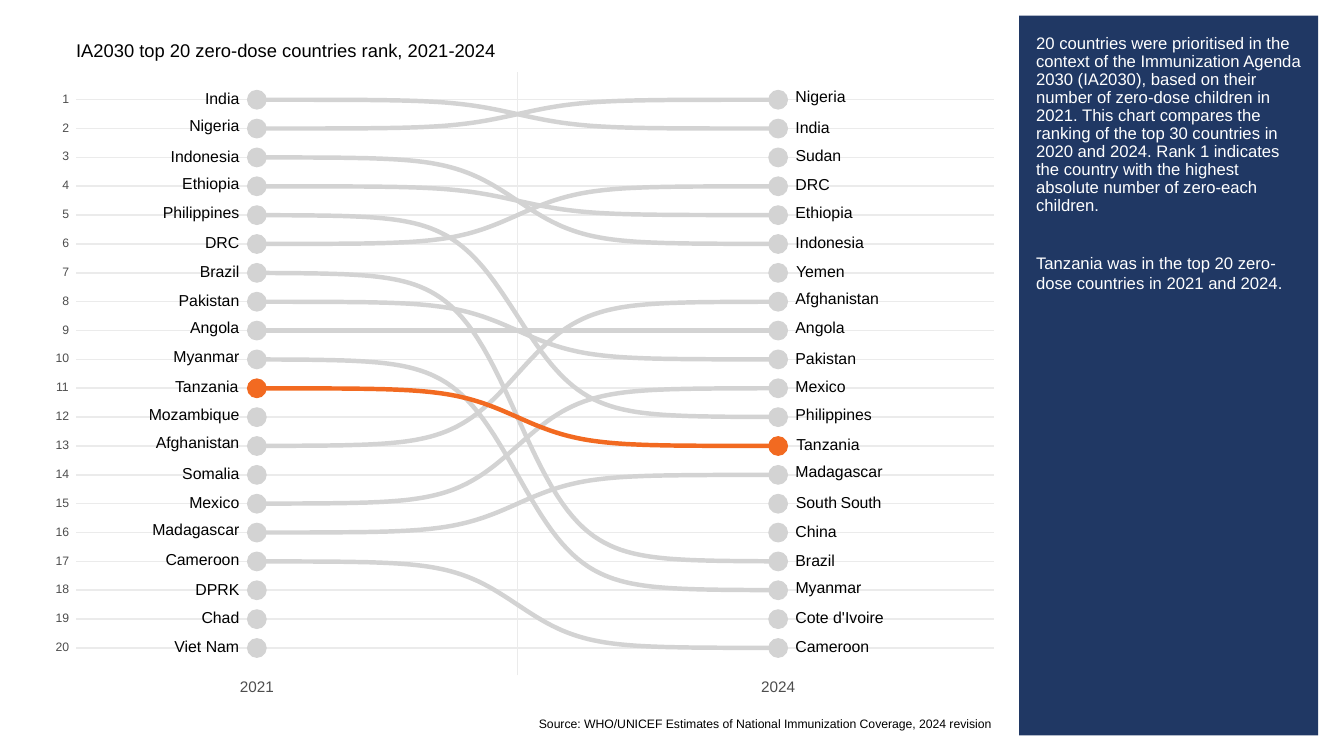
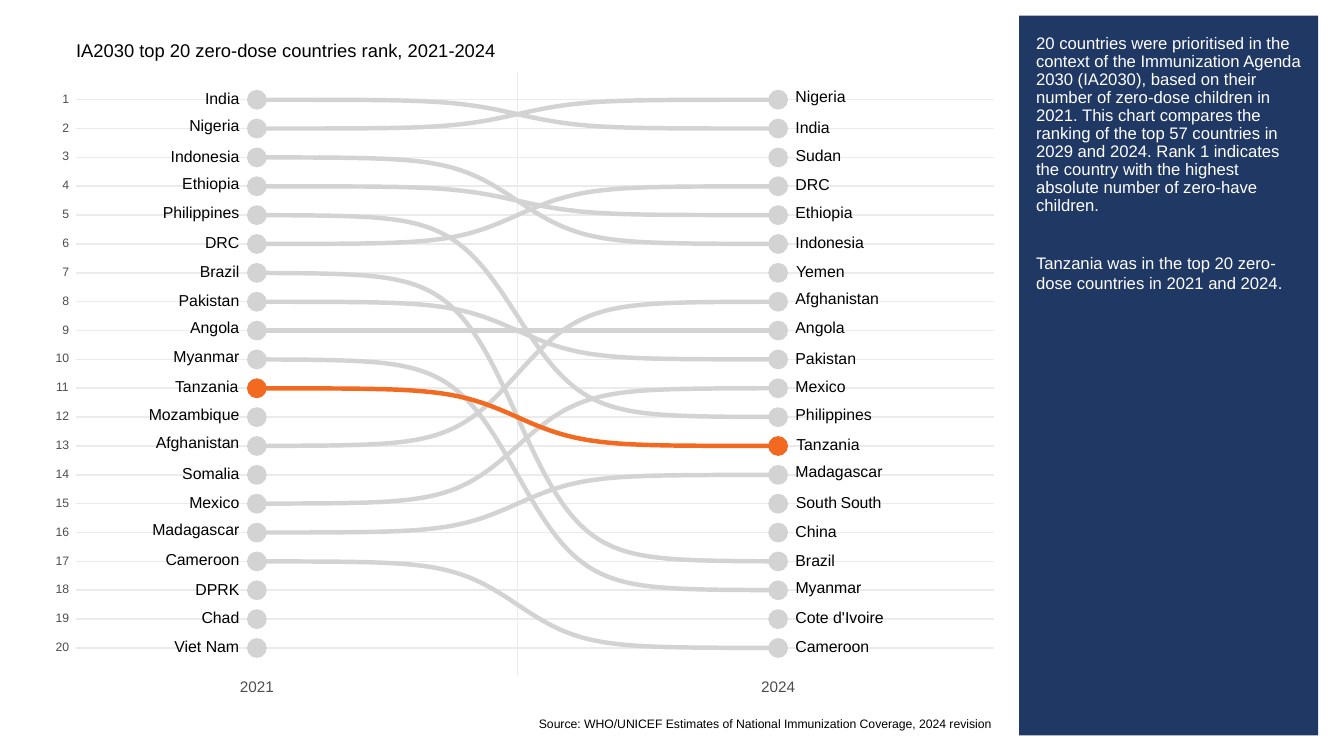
30: 30 -> 57
2020: 2020 -> 2029
zero-each: zero-each -> zero-have
